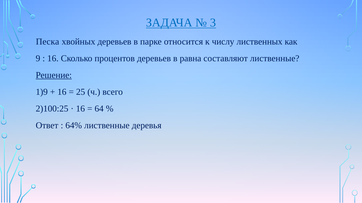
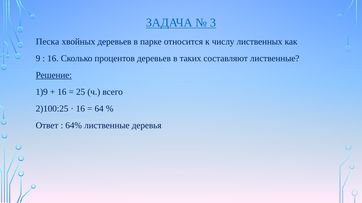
равна: равна -> таких
